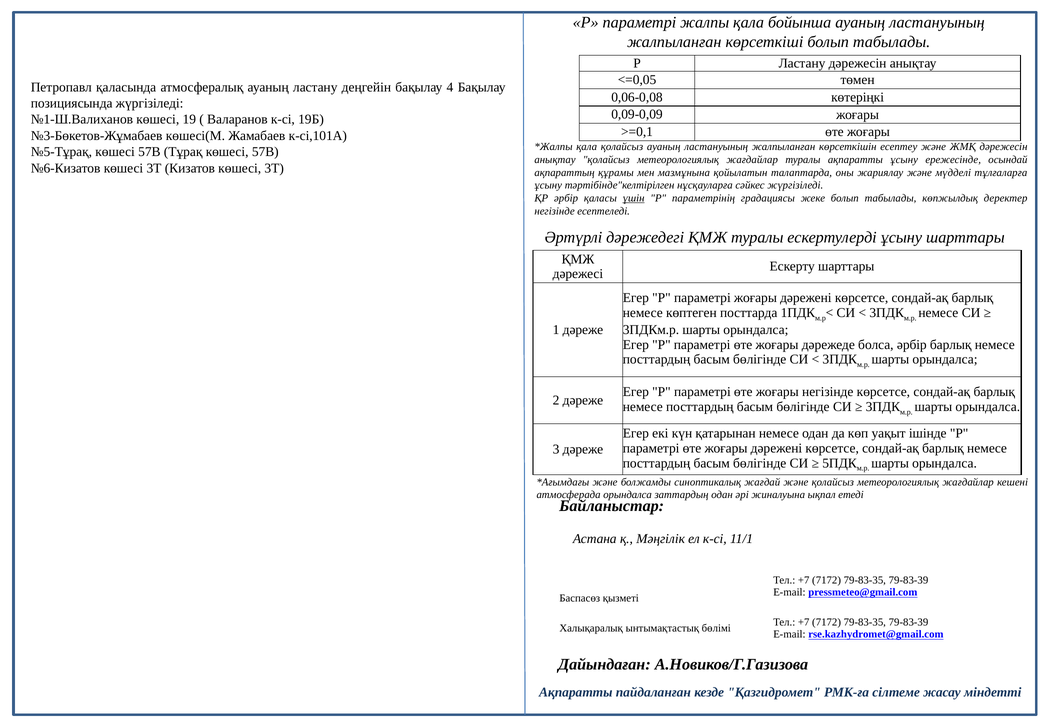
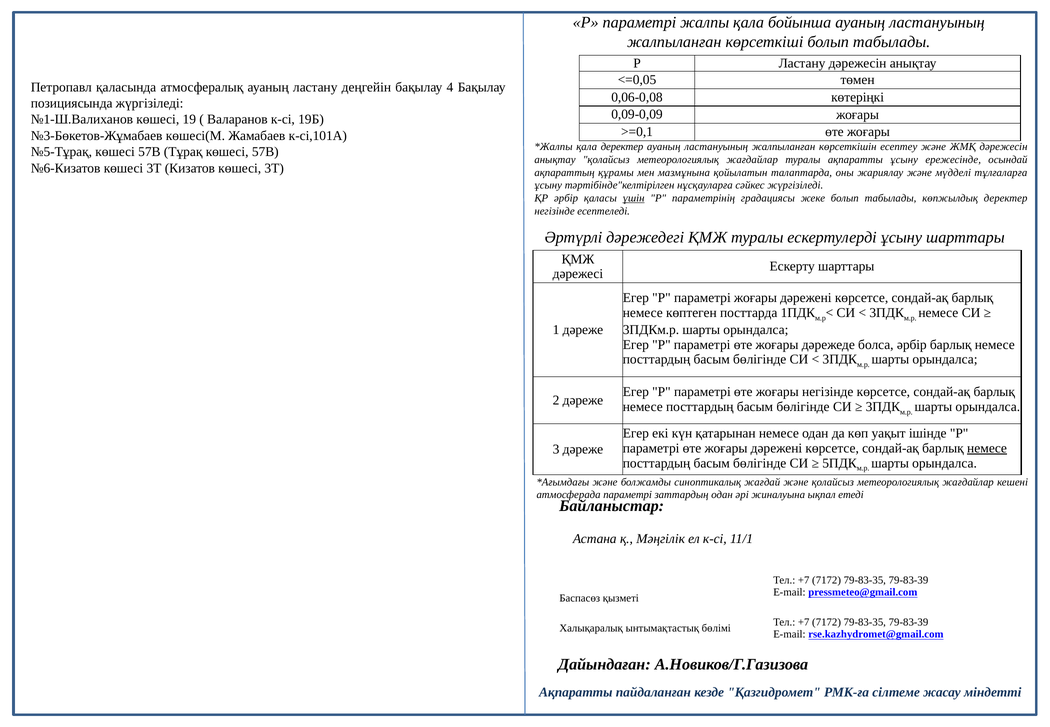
қала қолайсыз: қолайсыз -> деректер
немесе at (987, 448) underline: none -> present
атмосферада орындалса: орындалса -> параметрі
